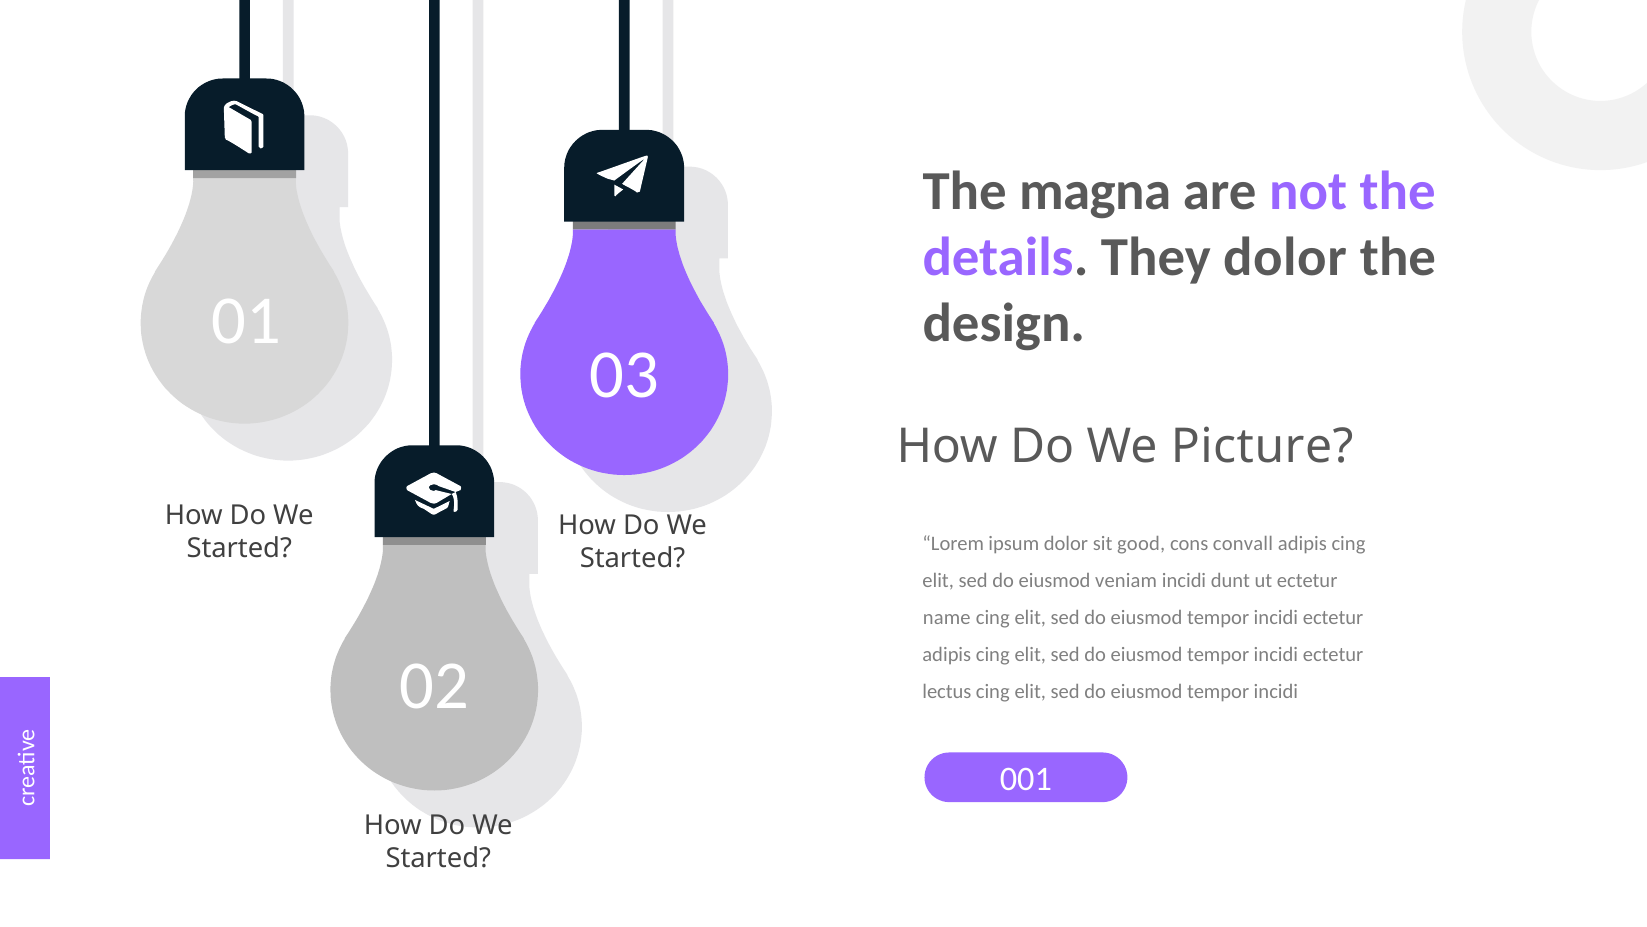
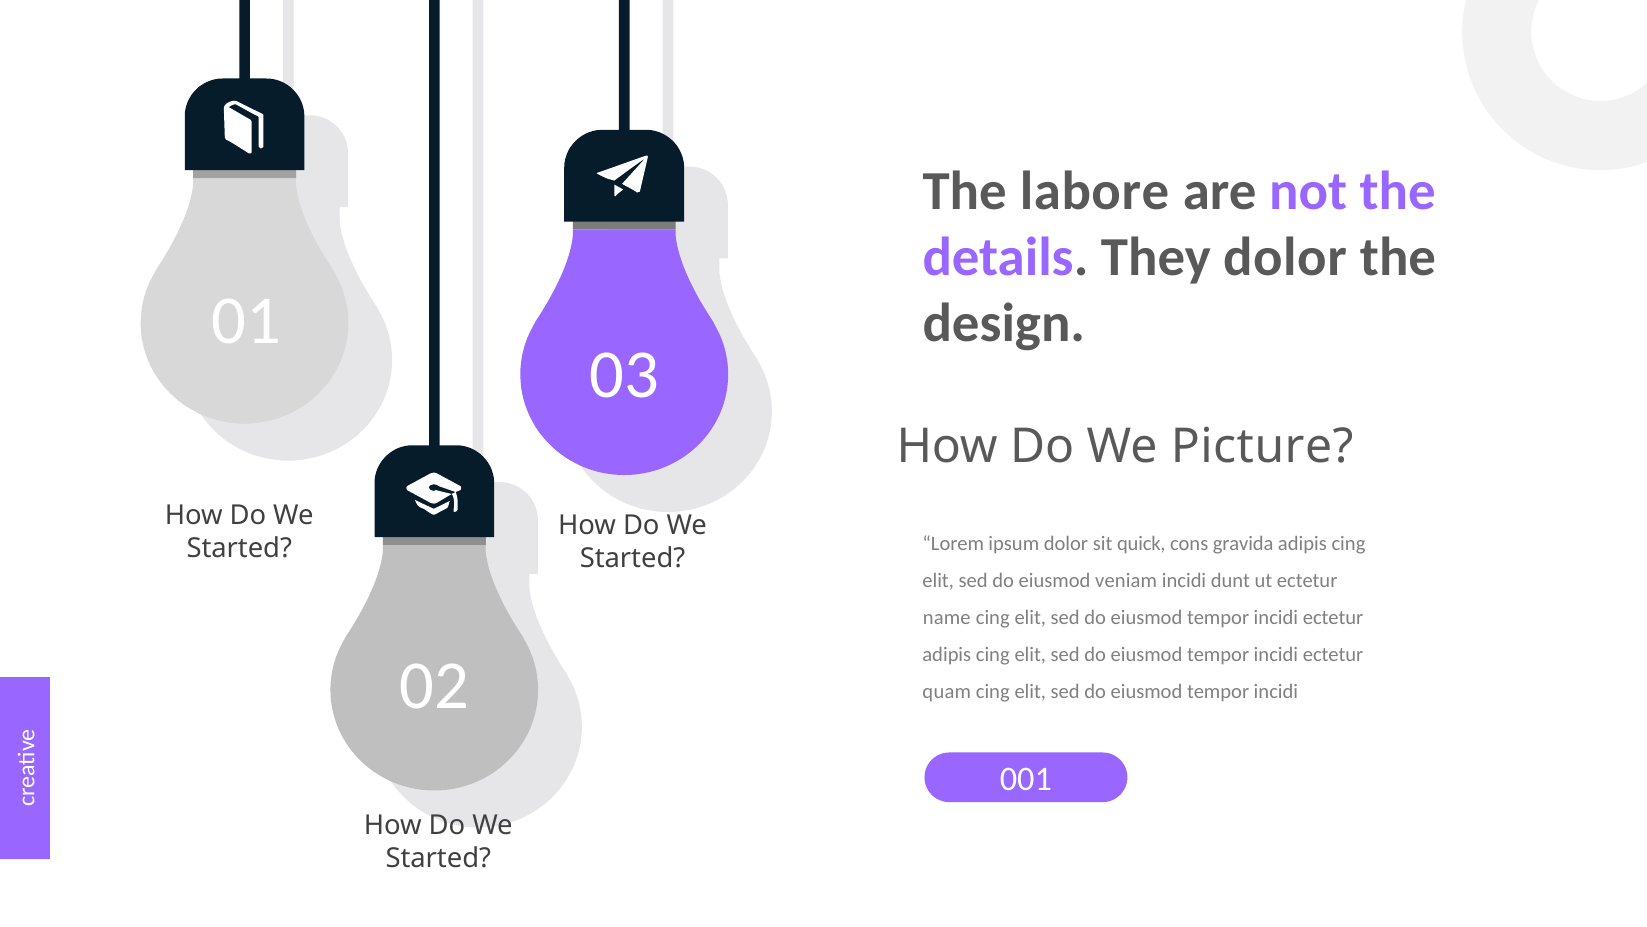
magna: magna -> labore
good: good -> quick
convall: convall -> gravida
lectus: lectus -> quam
